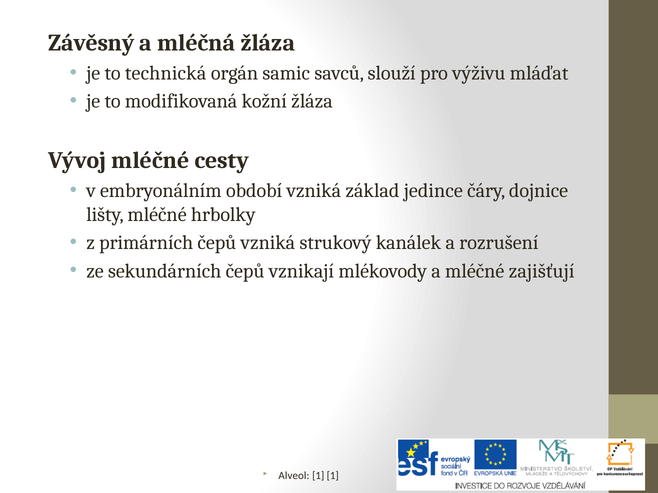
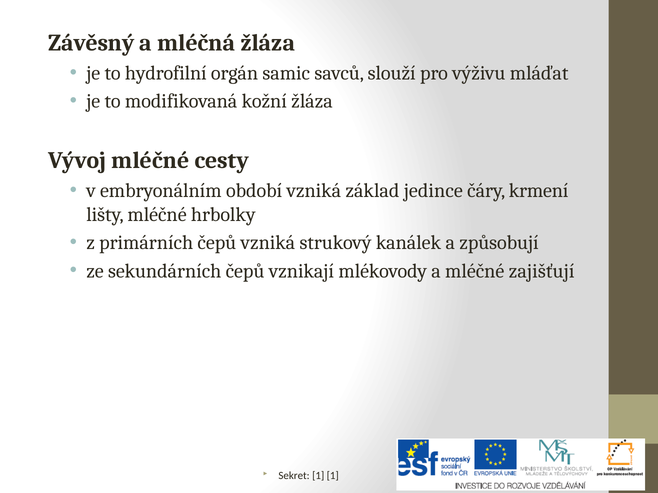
technická: technická -> hydrofilní
dojnice: dojnice -> krmení
rozrušení: rozrušení -> způsobují
Alveol: Alveol -> Sekret
